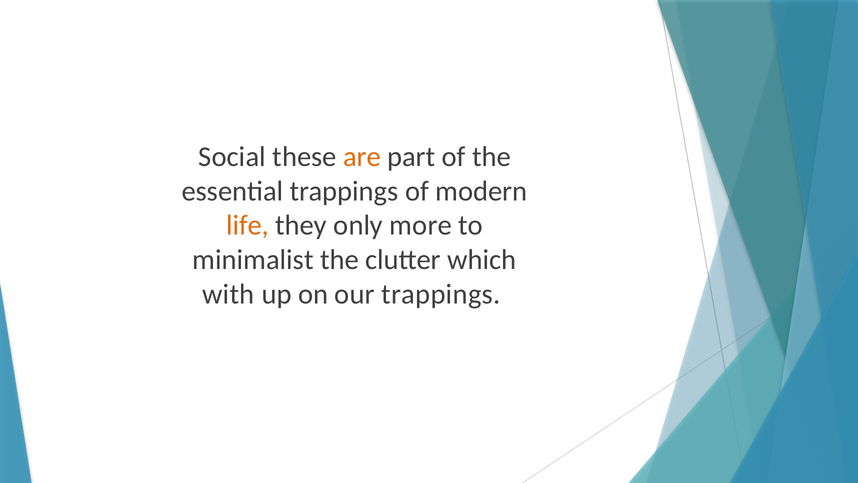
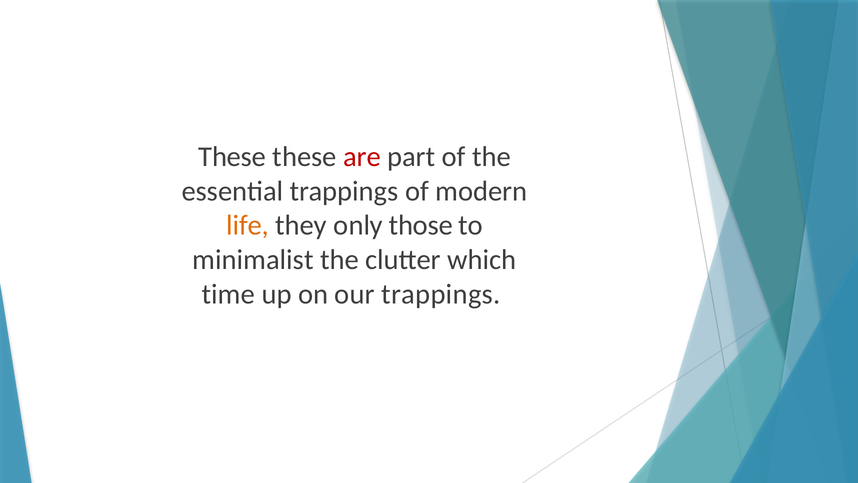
Social at (232, 157): Social -> These
are colour: orange -> red
more: more -> those
with: with -> time
